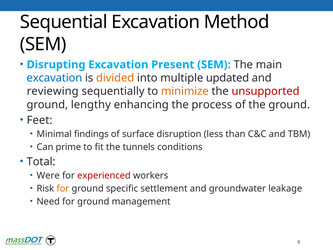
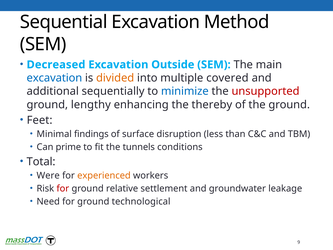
Disrupting: Disrupting -> Decreased
Present: Present -> Outside
updated: updated -> covered
reviewing: reviewing -> additional
minimize colour: orange -> blue
process: process -> thereby
experienced colour: red -> orange
for at (63, 188) colour: orange -> red
specific: specific -> relative
management: management -> technological
